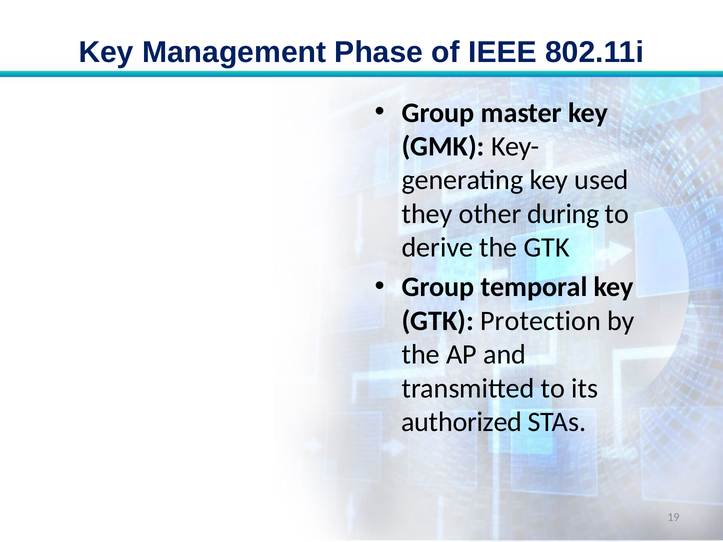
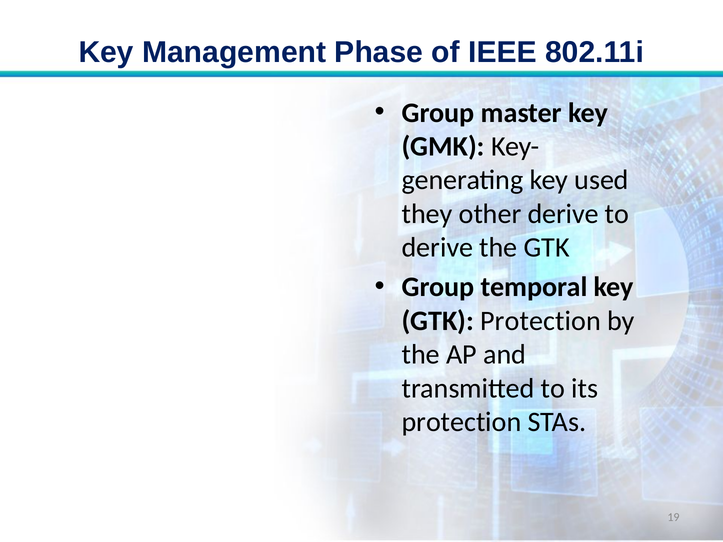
other during: during -> derive
authorized at (462, 422): authorized -> protection
